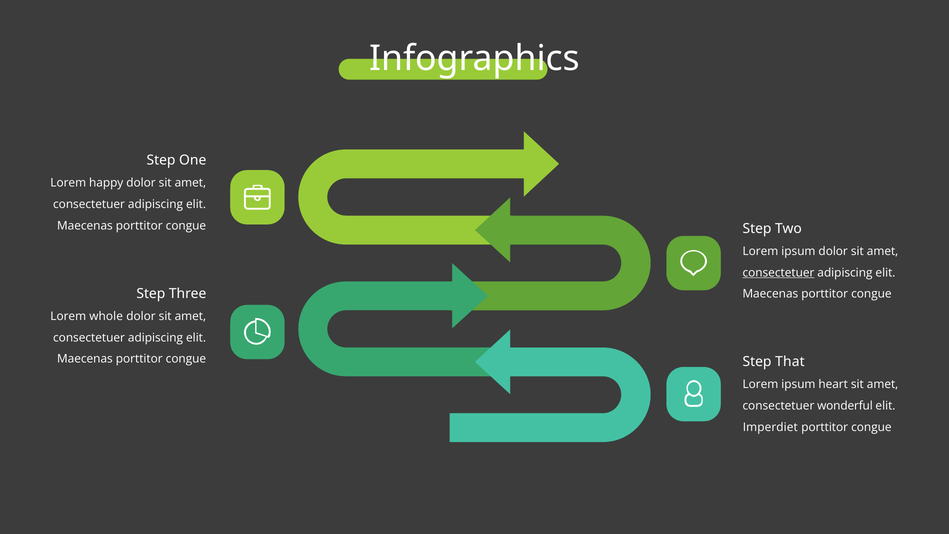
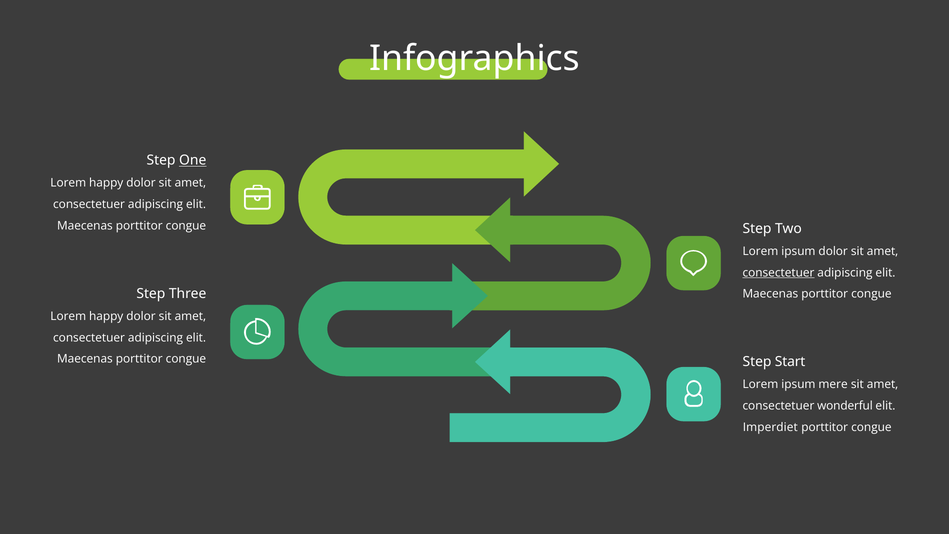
One underline: none -> present
whole at (106, 316): whole -> happy
That: That -> Start
heart: heart -> mere
